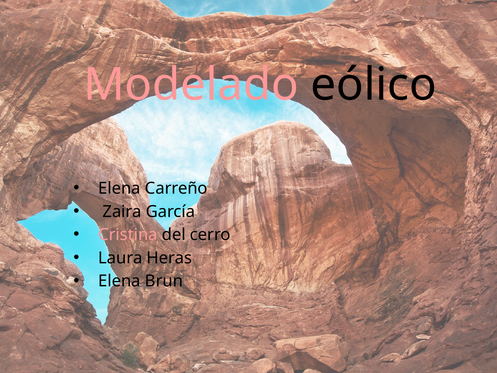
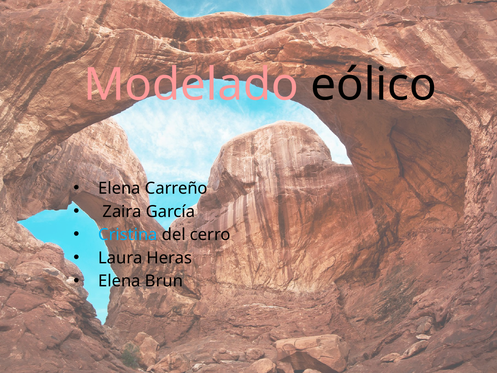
Cristina colour: pink -> light blue
